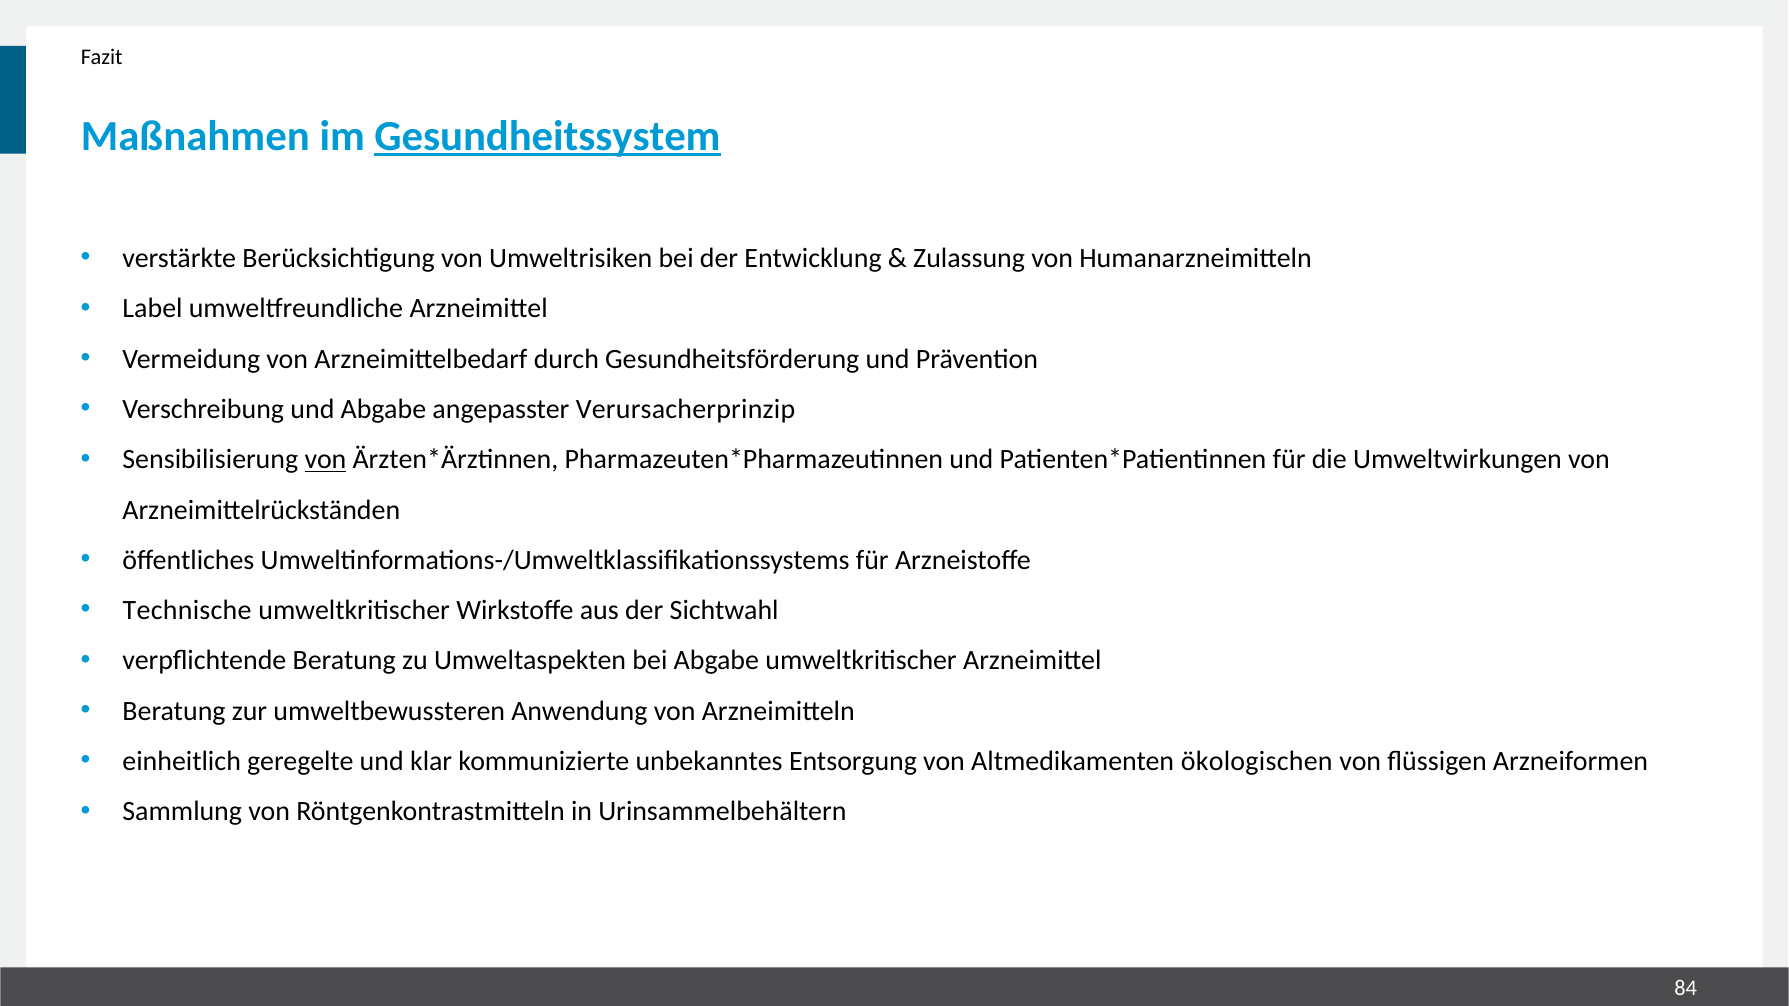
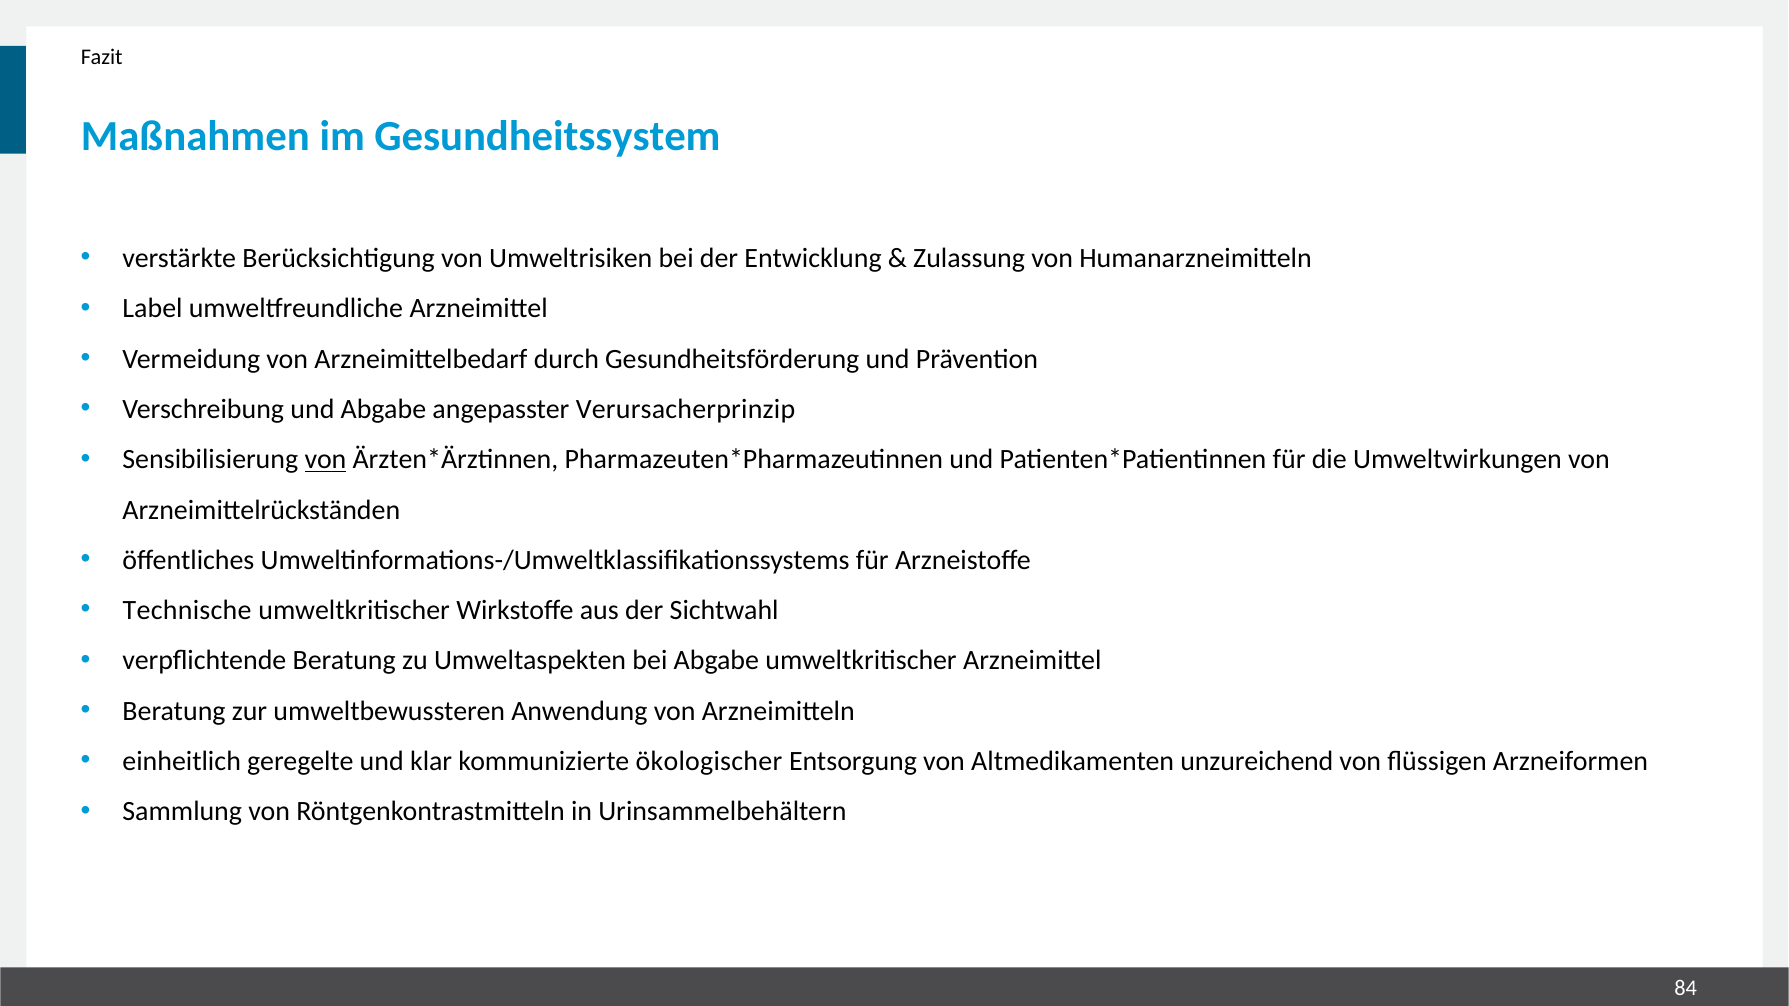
Gesundheitssystem underline: present -> none
unbekanntes: unbekanntes -> ökologischer
ökologischen: ökologischen -> unzureichend
